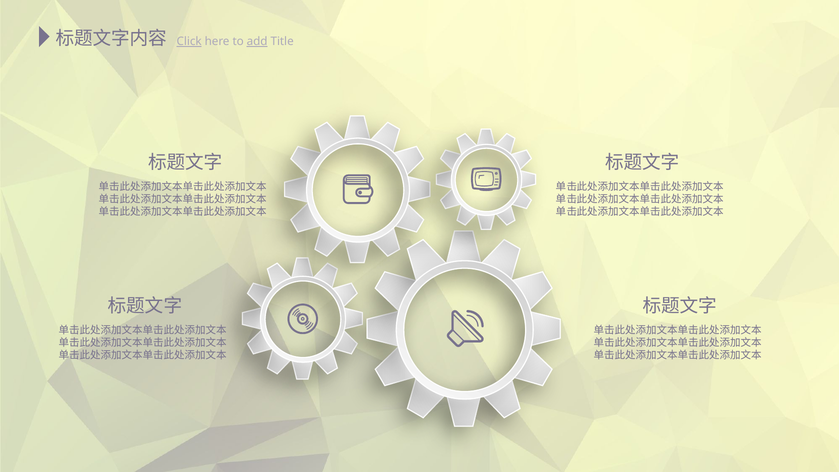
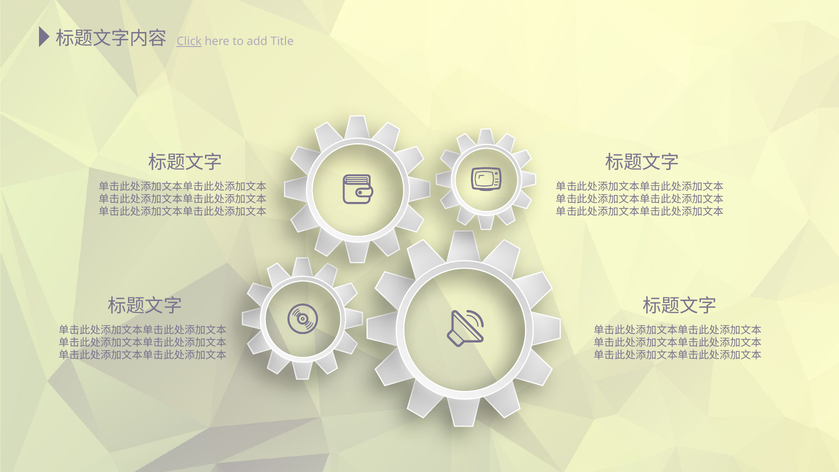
add underline: present -> none
